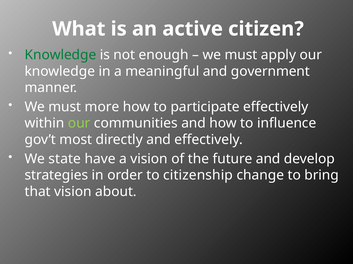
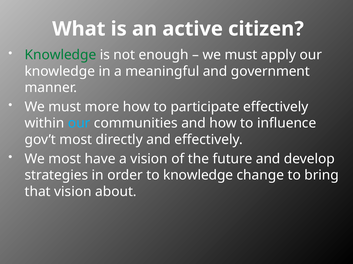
our at (79, 124) colour: light green -> light blue
We state: state -> most
to citizenship: citizenship -> knowledge
